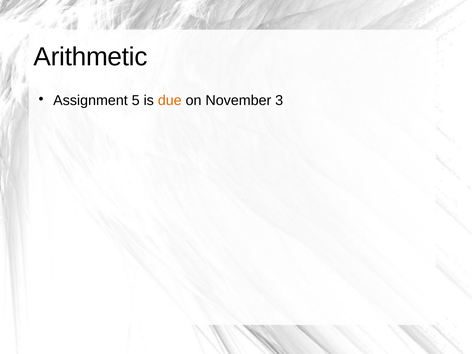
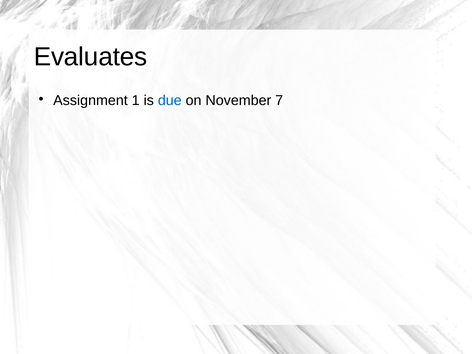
Arithmetic: Arithmetic -> Evaluates
5: 5 -> 1
due colour: orange -> blue
3: 3 -> 7
